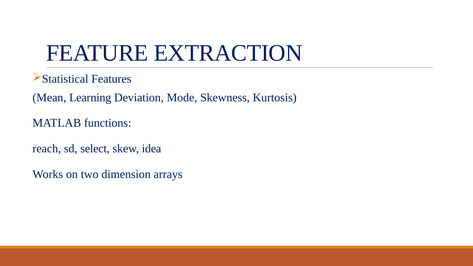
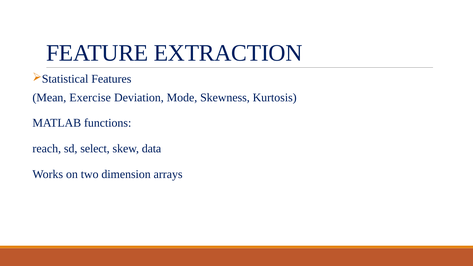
Learning: Learning -> Exercise
idea: idea -> data
